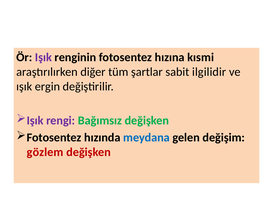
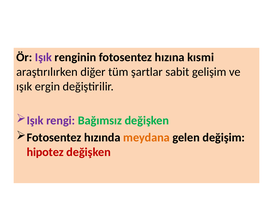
ilgilidir: ilgilidir -> gelişim
meydana colour: blue -> orange
gözlem: gözlem -> hipotez
